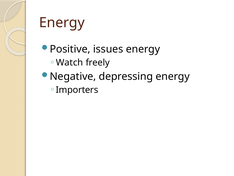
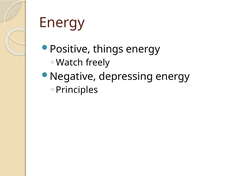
issues: issues -> things
Importers: Importers -> Principles
